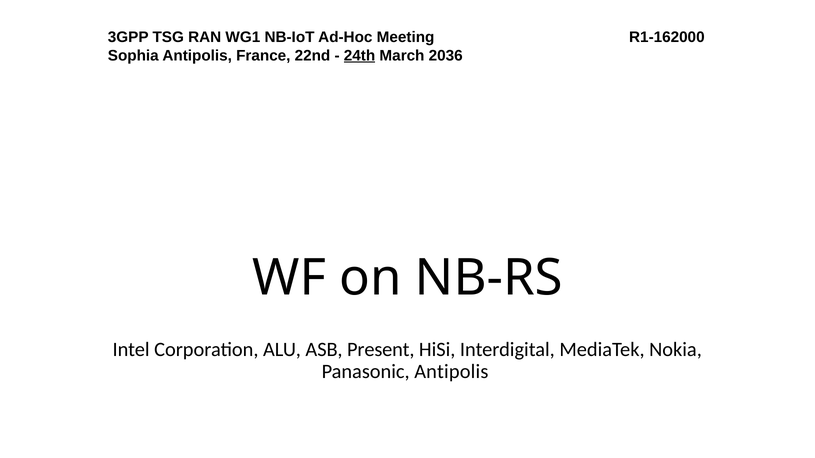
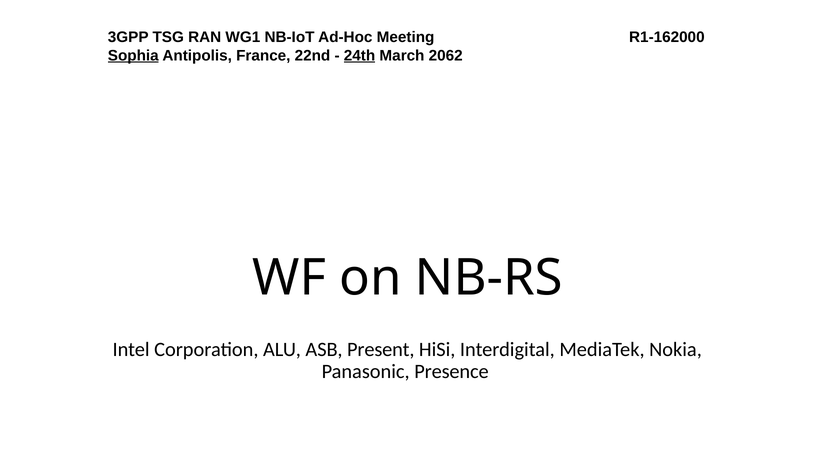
Sophia underline: none -> present
2036: 2036 -> 2062
Panasonic Antipolis: Antipolis -> Presence
